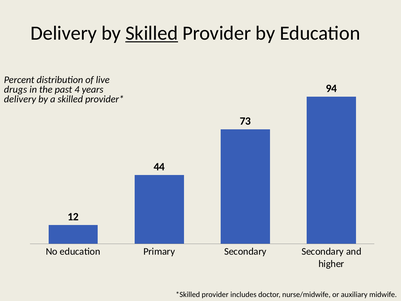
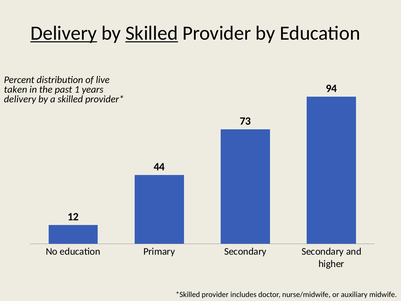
Delivery at (64, 33) underline: none -> present
drugs: drugs -> taken
4: 4 -> 1
